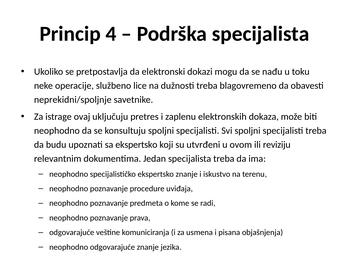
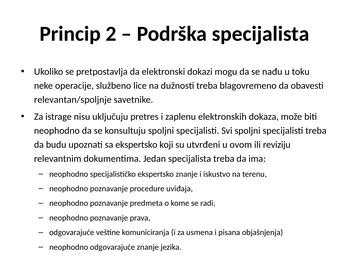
4: 4 -> 2
neprekidni/spoljnje: neprekidni/spoljnje -> relevantan/spoljnje
ovaj: ovaj -> nisu
